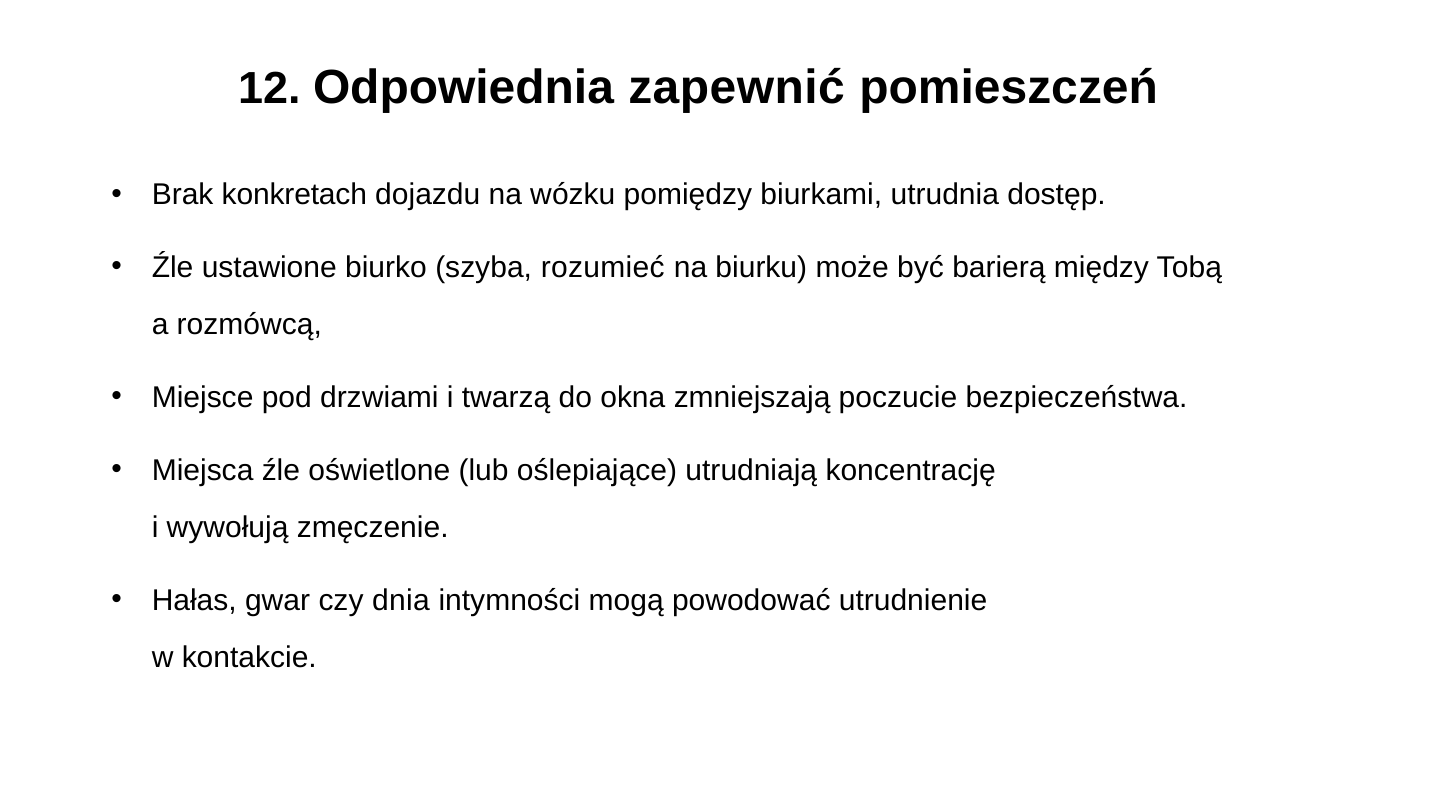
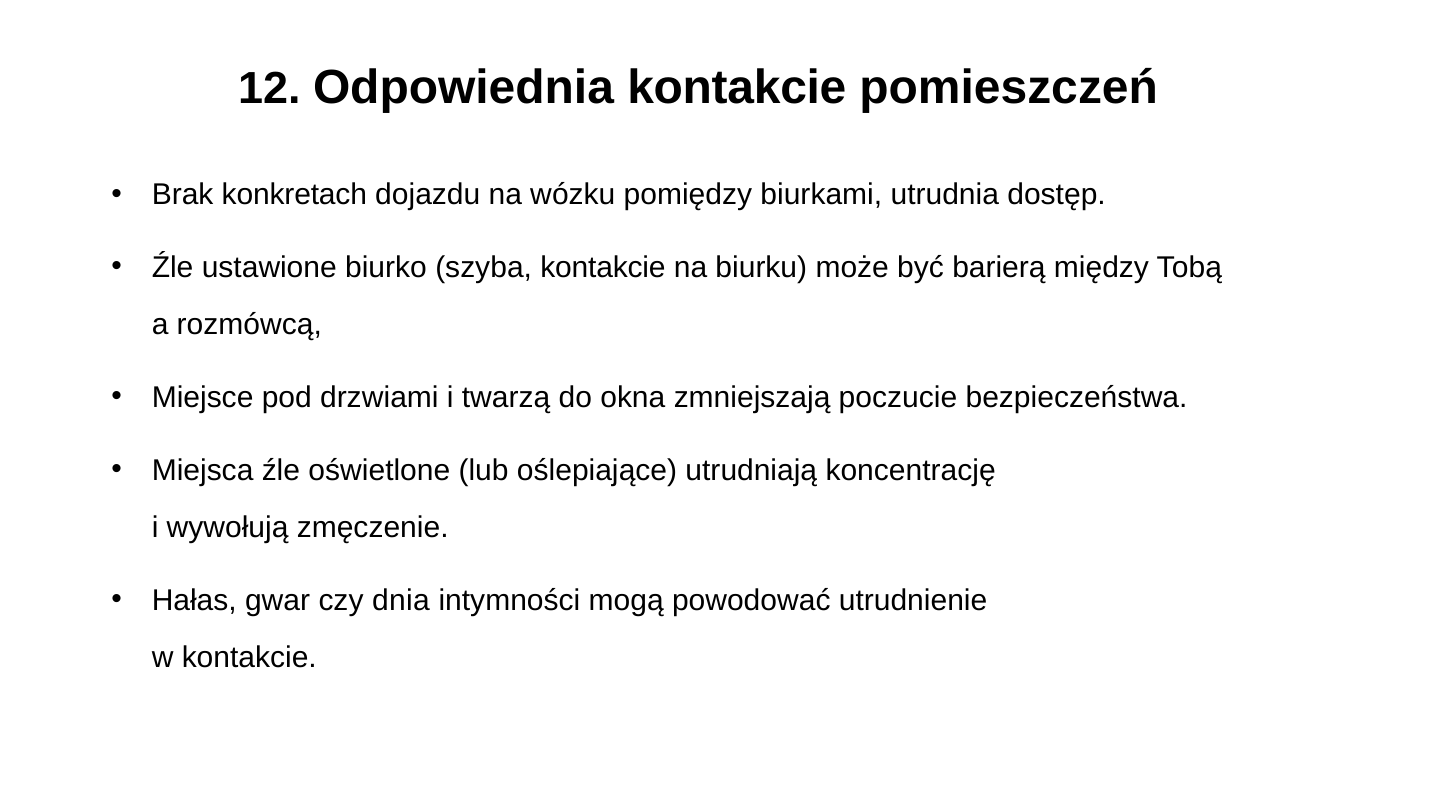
Odpowiednia zapewnić: zapewnić -> kontakcie
szyba rozumieć: rozumieć -> kontakcie
